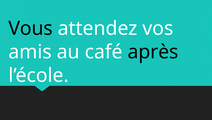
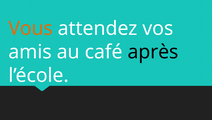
Vous colour: black -> orange
